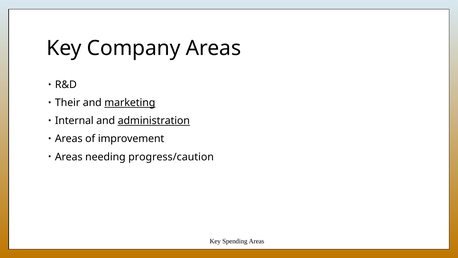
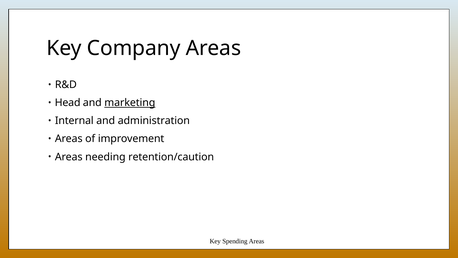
Their: Their -> Head
administration underline: present -> none
progress/caution: progress/caution -> retention/caution
